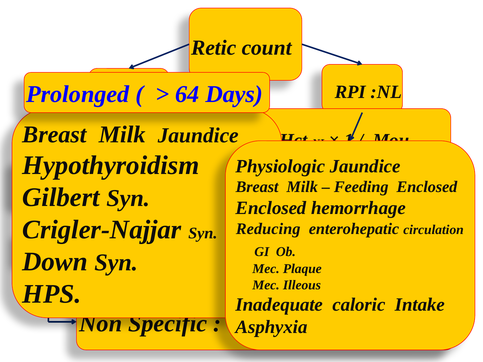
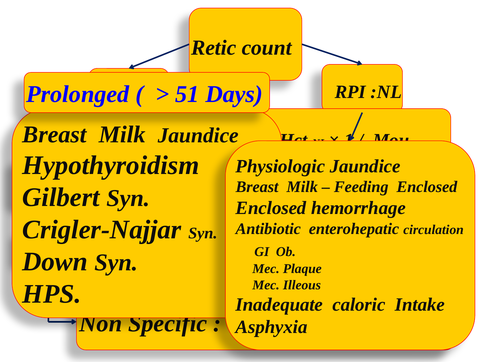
64: 64 -> 51
Reducing: Reducing -> Antibiotic
